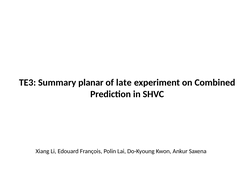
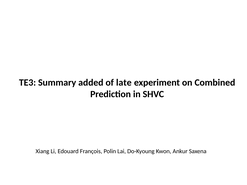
planar: planar -> added
